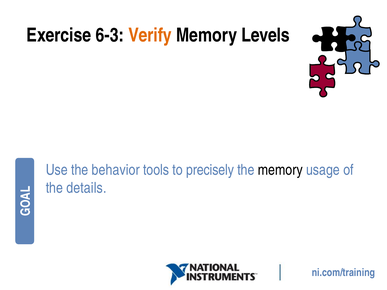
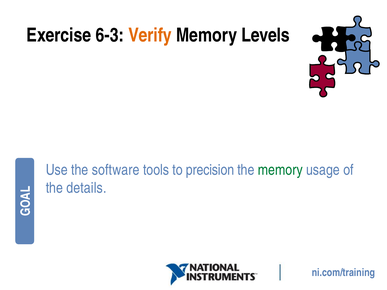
behavior: behavior -> software
precisely: precisely -> precision
memory at (280, 170) colour: black -> green
